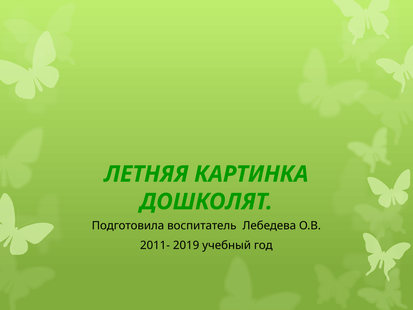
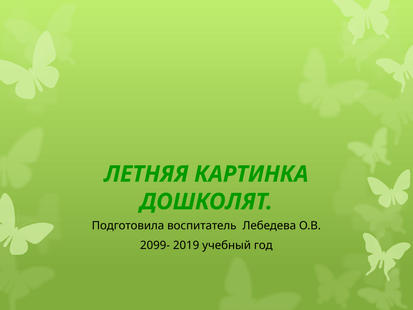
2011-: 2011- -> 2099-
